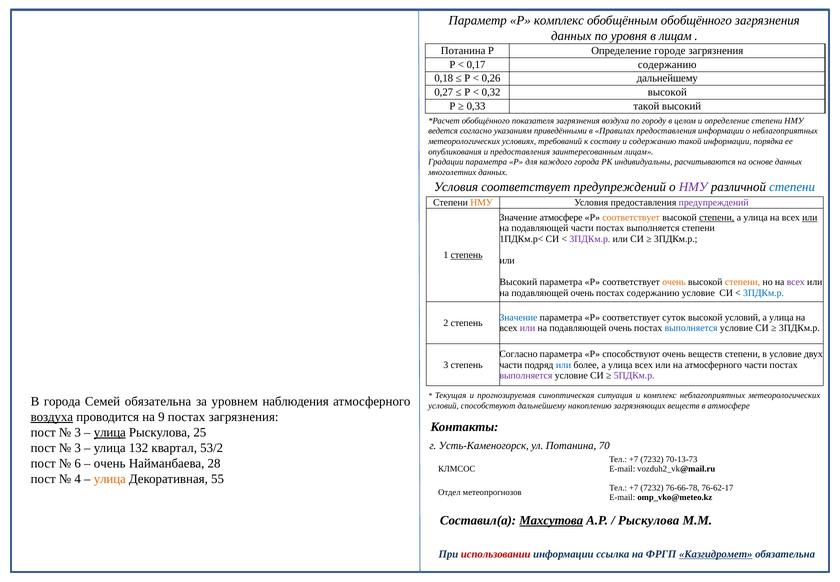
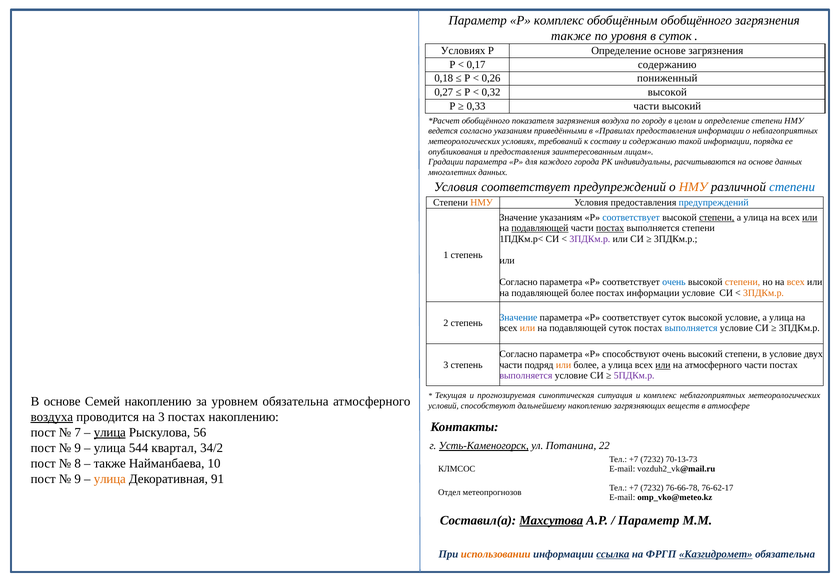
данных at (571, 36): данных -> также
в лицам: лицам -> суток
Потанина at (463, 51): Потанина -> Условиях
Определение городе: городе -> основе
0,26 дальнейшему: дальнейшему -> пониженный
0,33 такой: такой -> части
НМУ at (693, 187) colour: purple -> orange
предупреждений at (714, 202) colour: purple -> blue
Значение атмосфере: атмосфере -> указаниям
соответствует at (631, 217) colour: orange -> blue
подавляющей at (540, 228) underline: none -> present
постах at (610, 228) underline: none -> present
степень at (467, 255) underline: present -> none
Высокий at (518, 282): Высокий -> Согласно
очень at (674, 282) colour: orange -> blue
всех at (796, 282) colour: purple -> orange
очень at (582, 293): очень -> более
постах содержанию: содержанию -> информации
3ПДКм.р at (764, 293) colour: blue -> orange
высокой условий: условий -> условие
или at (527, 328) colour: purple -> orange
очень at (620, 328): очень -> суток
очень веществ: веществ -> высокий
или at (564, 365) colour: blue -> orange
или at (663, 365) underline: none -> present
В города: города -> основе
Семей обязательна: обязательна -> накоплению
уровнем наблюдения: наблюдения -> обязательна
на 9: 9 -> 3
постах загрязнения: загрязнения -> накоплению
3 at (78, 432): 3 -> 7
25: 25 -> 56
Усть-Каменогорск underline: none -> present
70: 70 -> 22
3 at (78, 448): 3 -> 9
132: 132 -> 544
53/2: 53/2 -> 34/2
6: 6 -> 8
очень at (110, 463): очень -> также
28: 28 -> 10
4 at (78, 479): 4 -> 9
55: 55 -> 91
Рыскулова at (649, 520): Рыскулова -> Параметр
использовании colour: red -> orange
ссылка underline: none -> present
